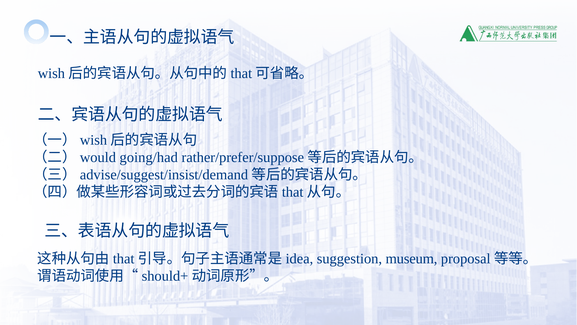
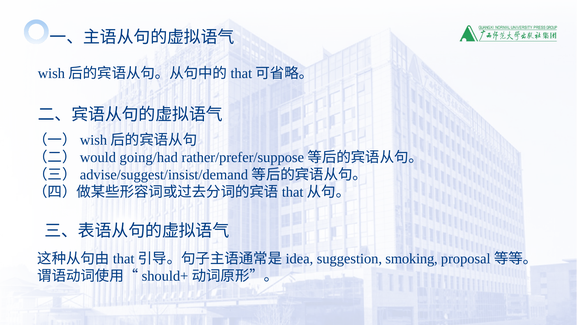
museum: museum -> smoking
